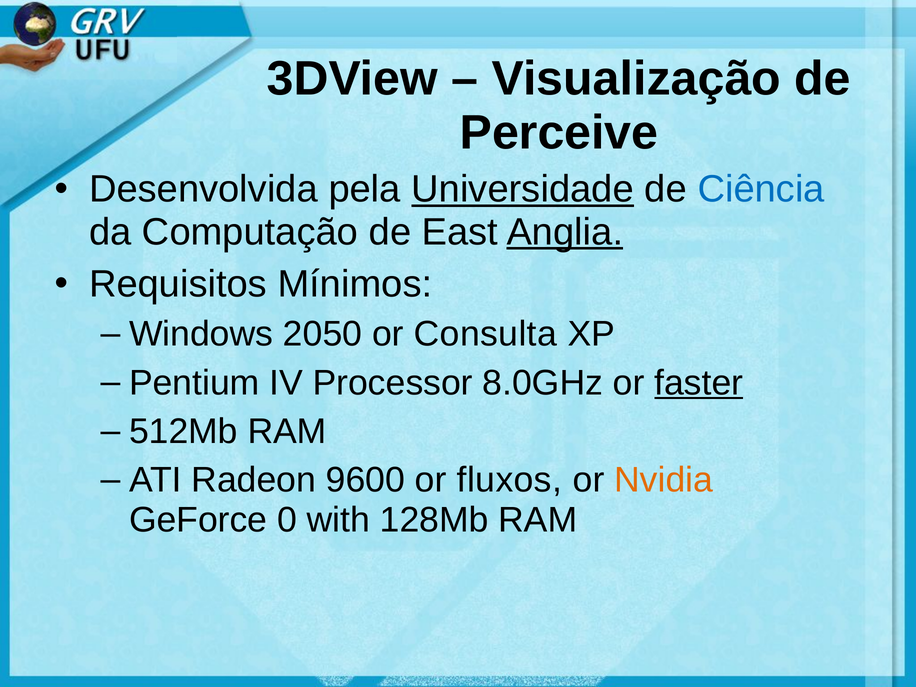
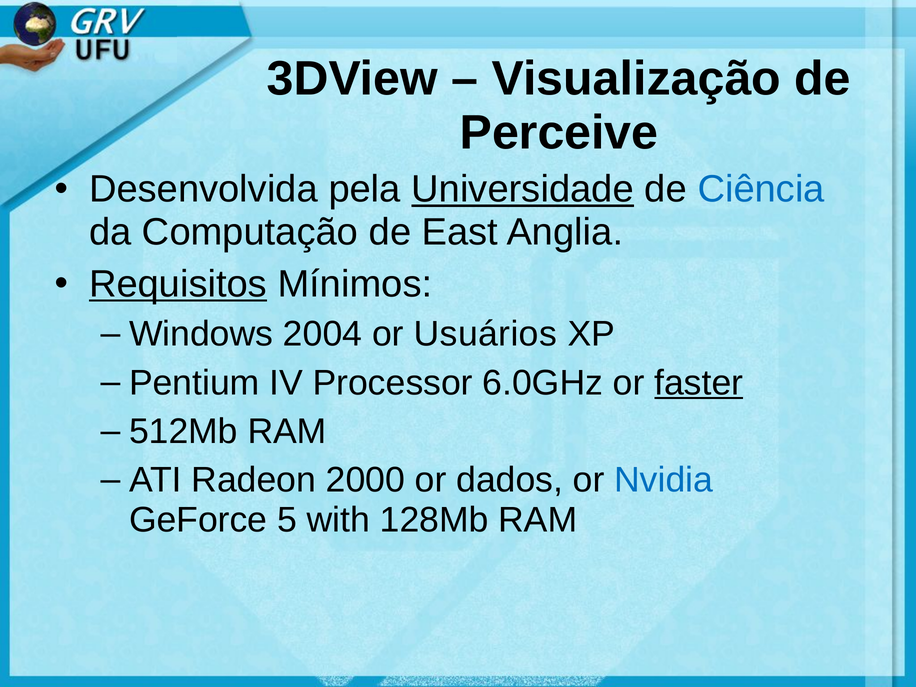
Anglia underline: present -> none
Requisitos underline: none -> present
2050: 2050 -> 2004
Consulta: Consulta -> Usuários
8.0GHz: 8.0GHz -> 6.0GHz
9600: 9600 -> 2000
fluxos: fluxos -> dados
Nvidia colour: orange -> blue
0: 0 -> 5
